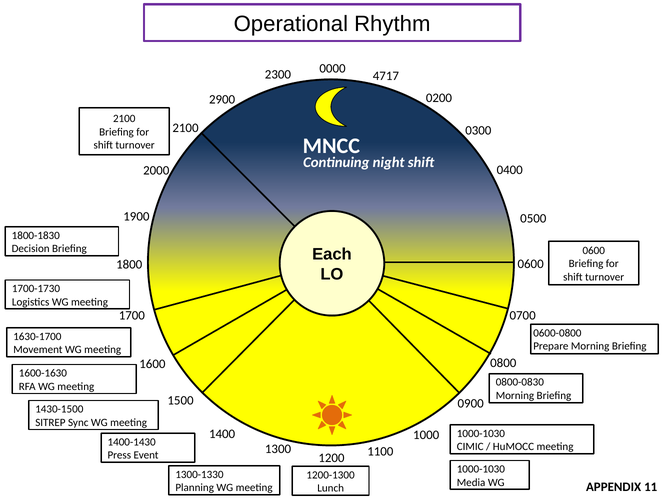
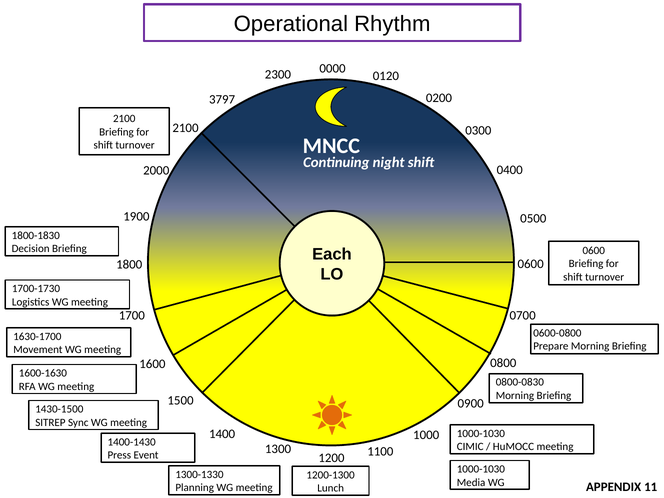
4717: 4717 -> 0120
2900: 2900 -> 3797
